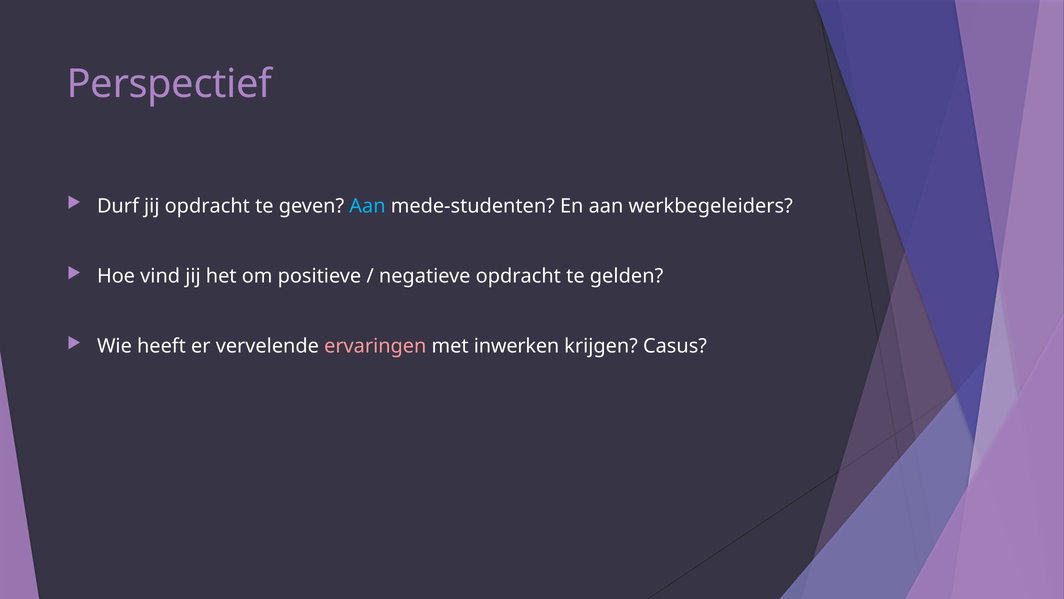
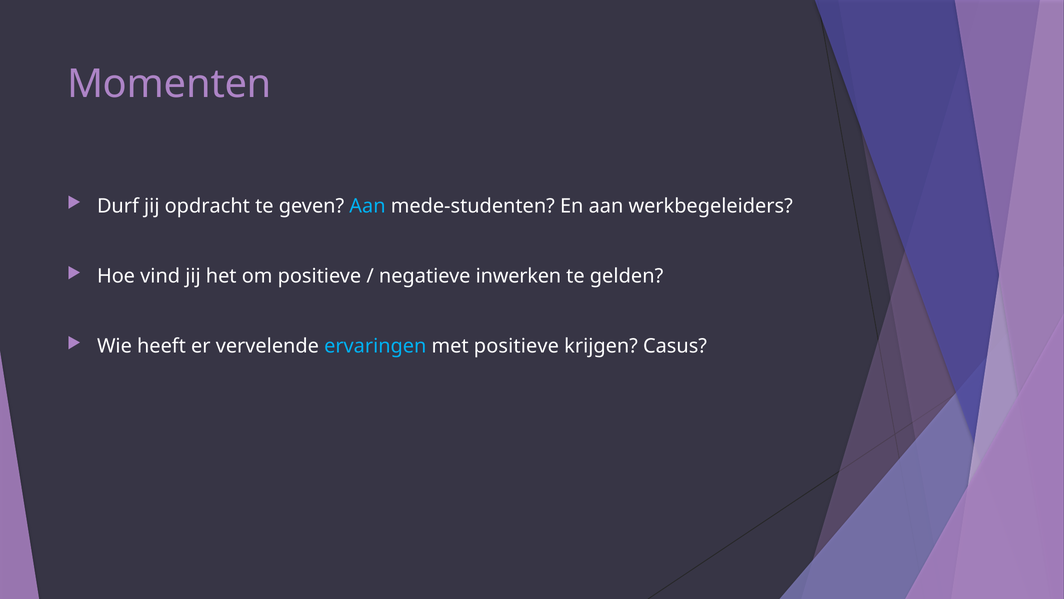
Perspectief: Perspectief -> Momenten
negatieve opdracht: opdracht -> inwerken
ervaringen colour: pink -> light blue
met inwerken: inwerken -> positieve
